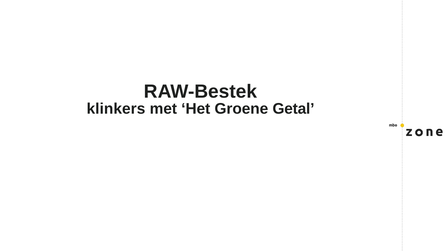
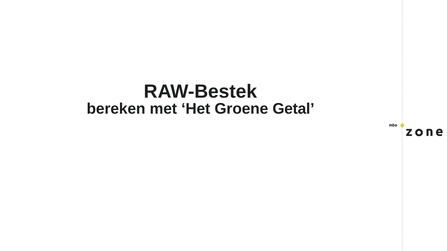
klinkers: klinkers -> bereken
